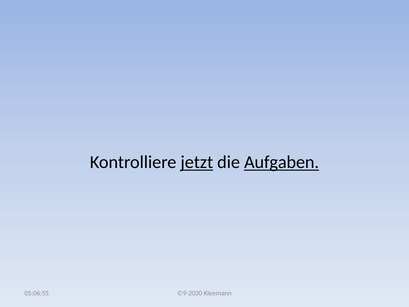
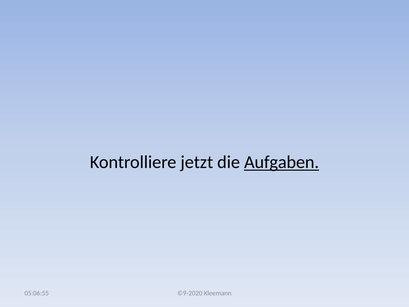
jetzt underline: present -> none
